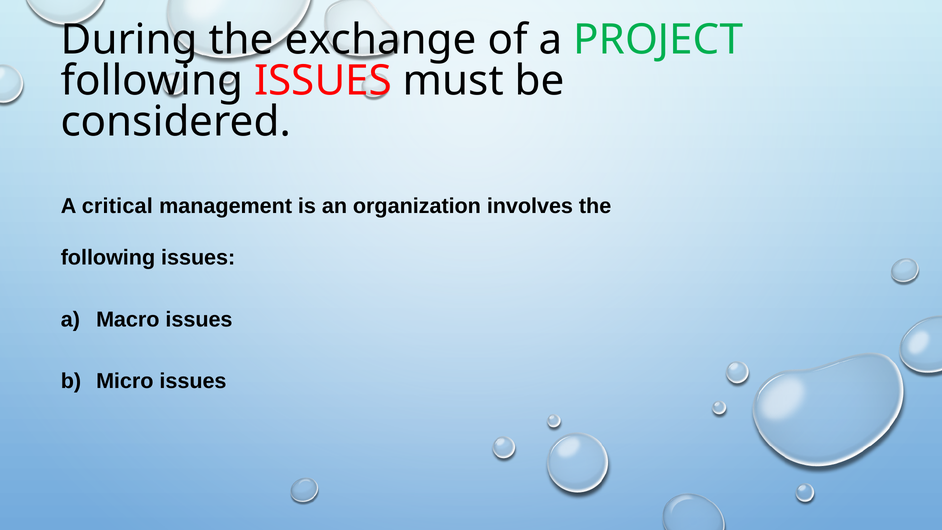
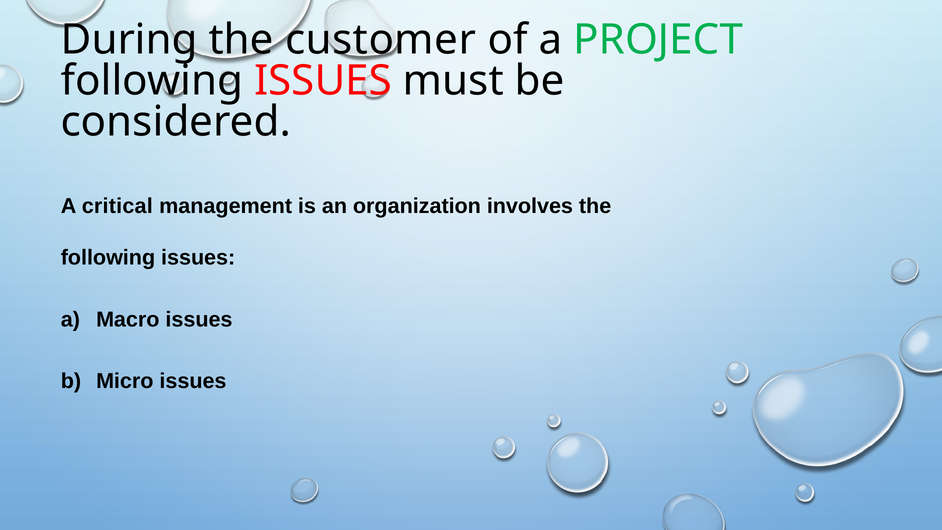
exchange: exchange -> customer
